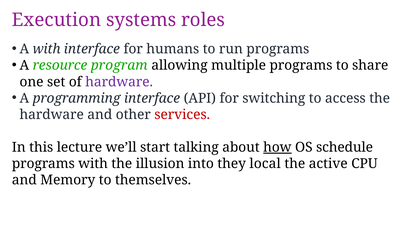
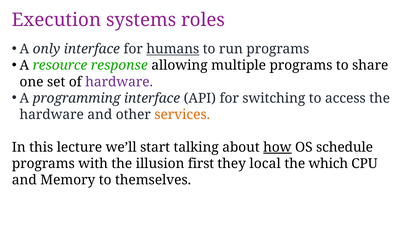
A with: with -> only
humans underline: none -> present
program: program -> response
services colour: red -> orange
into: into -> first
active: active -> which
